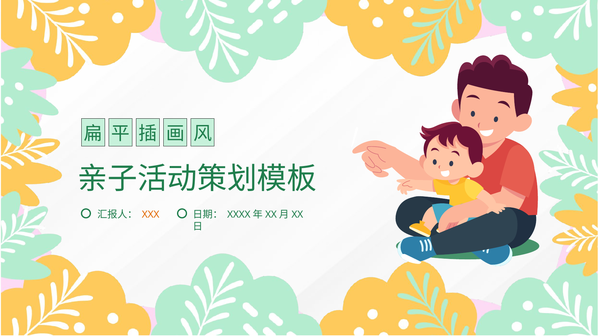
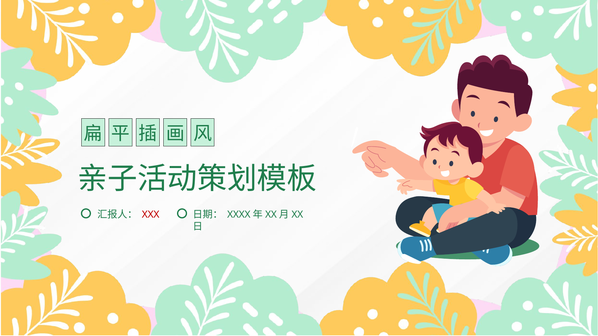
XXX colour: orange -> red
